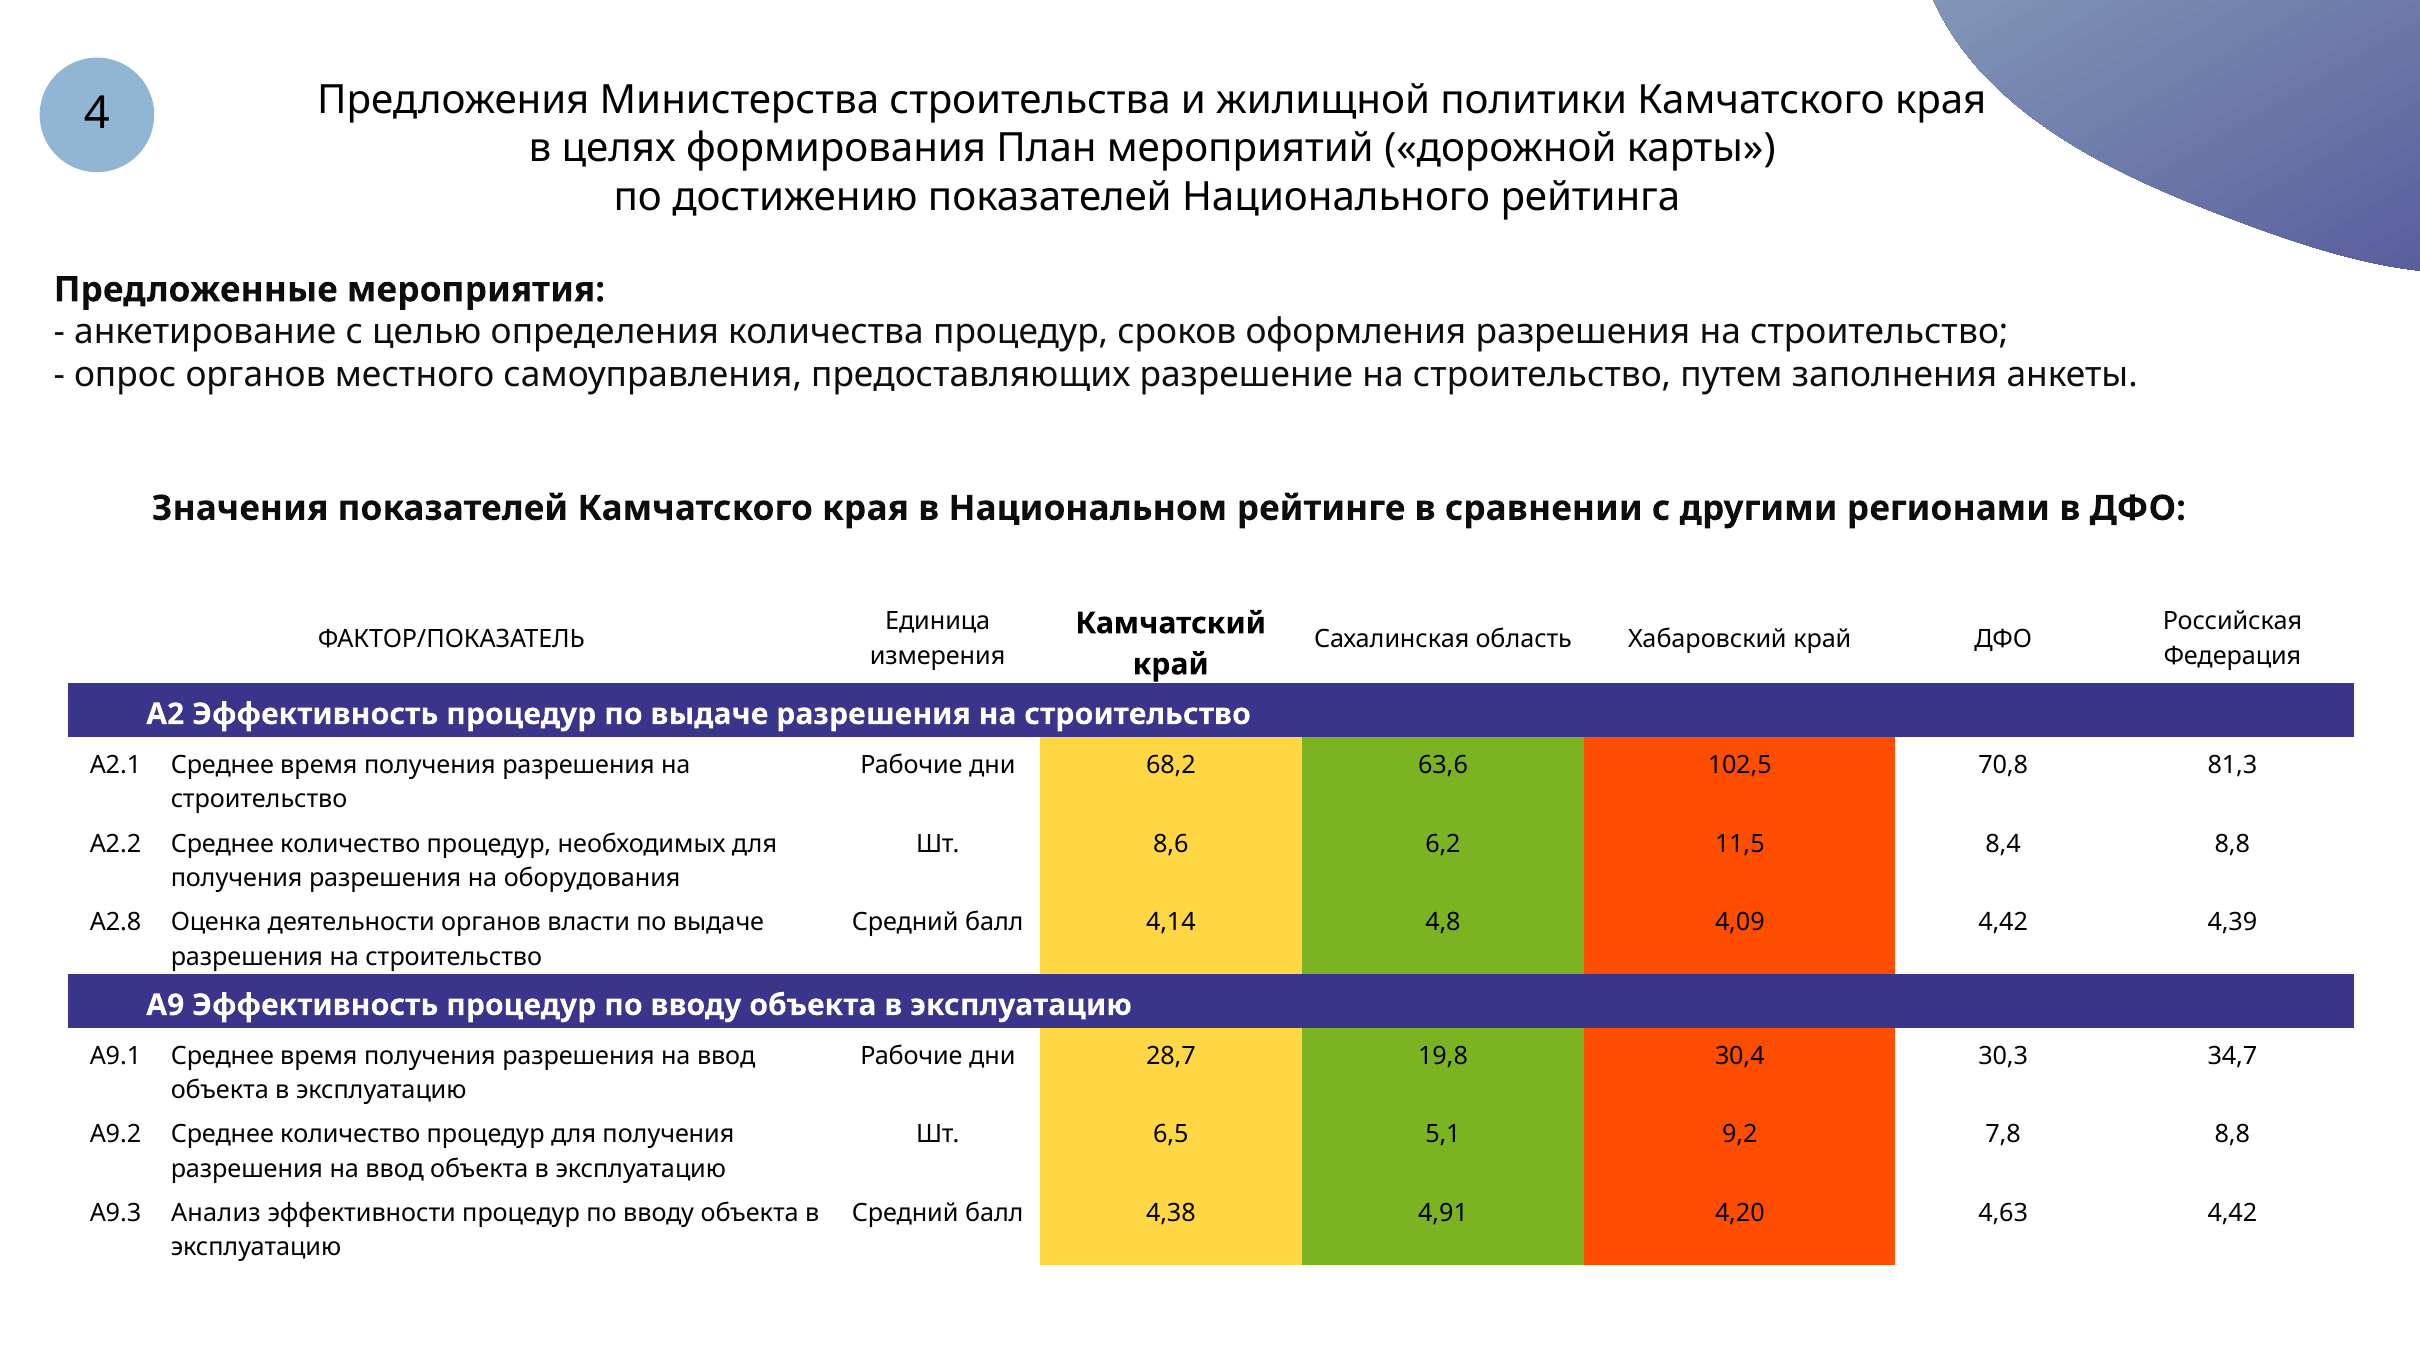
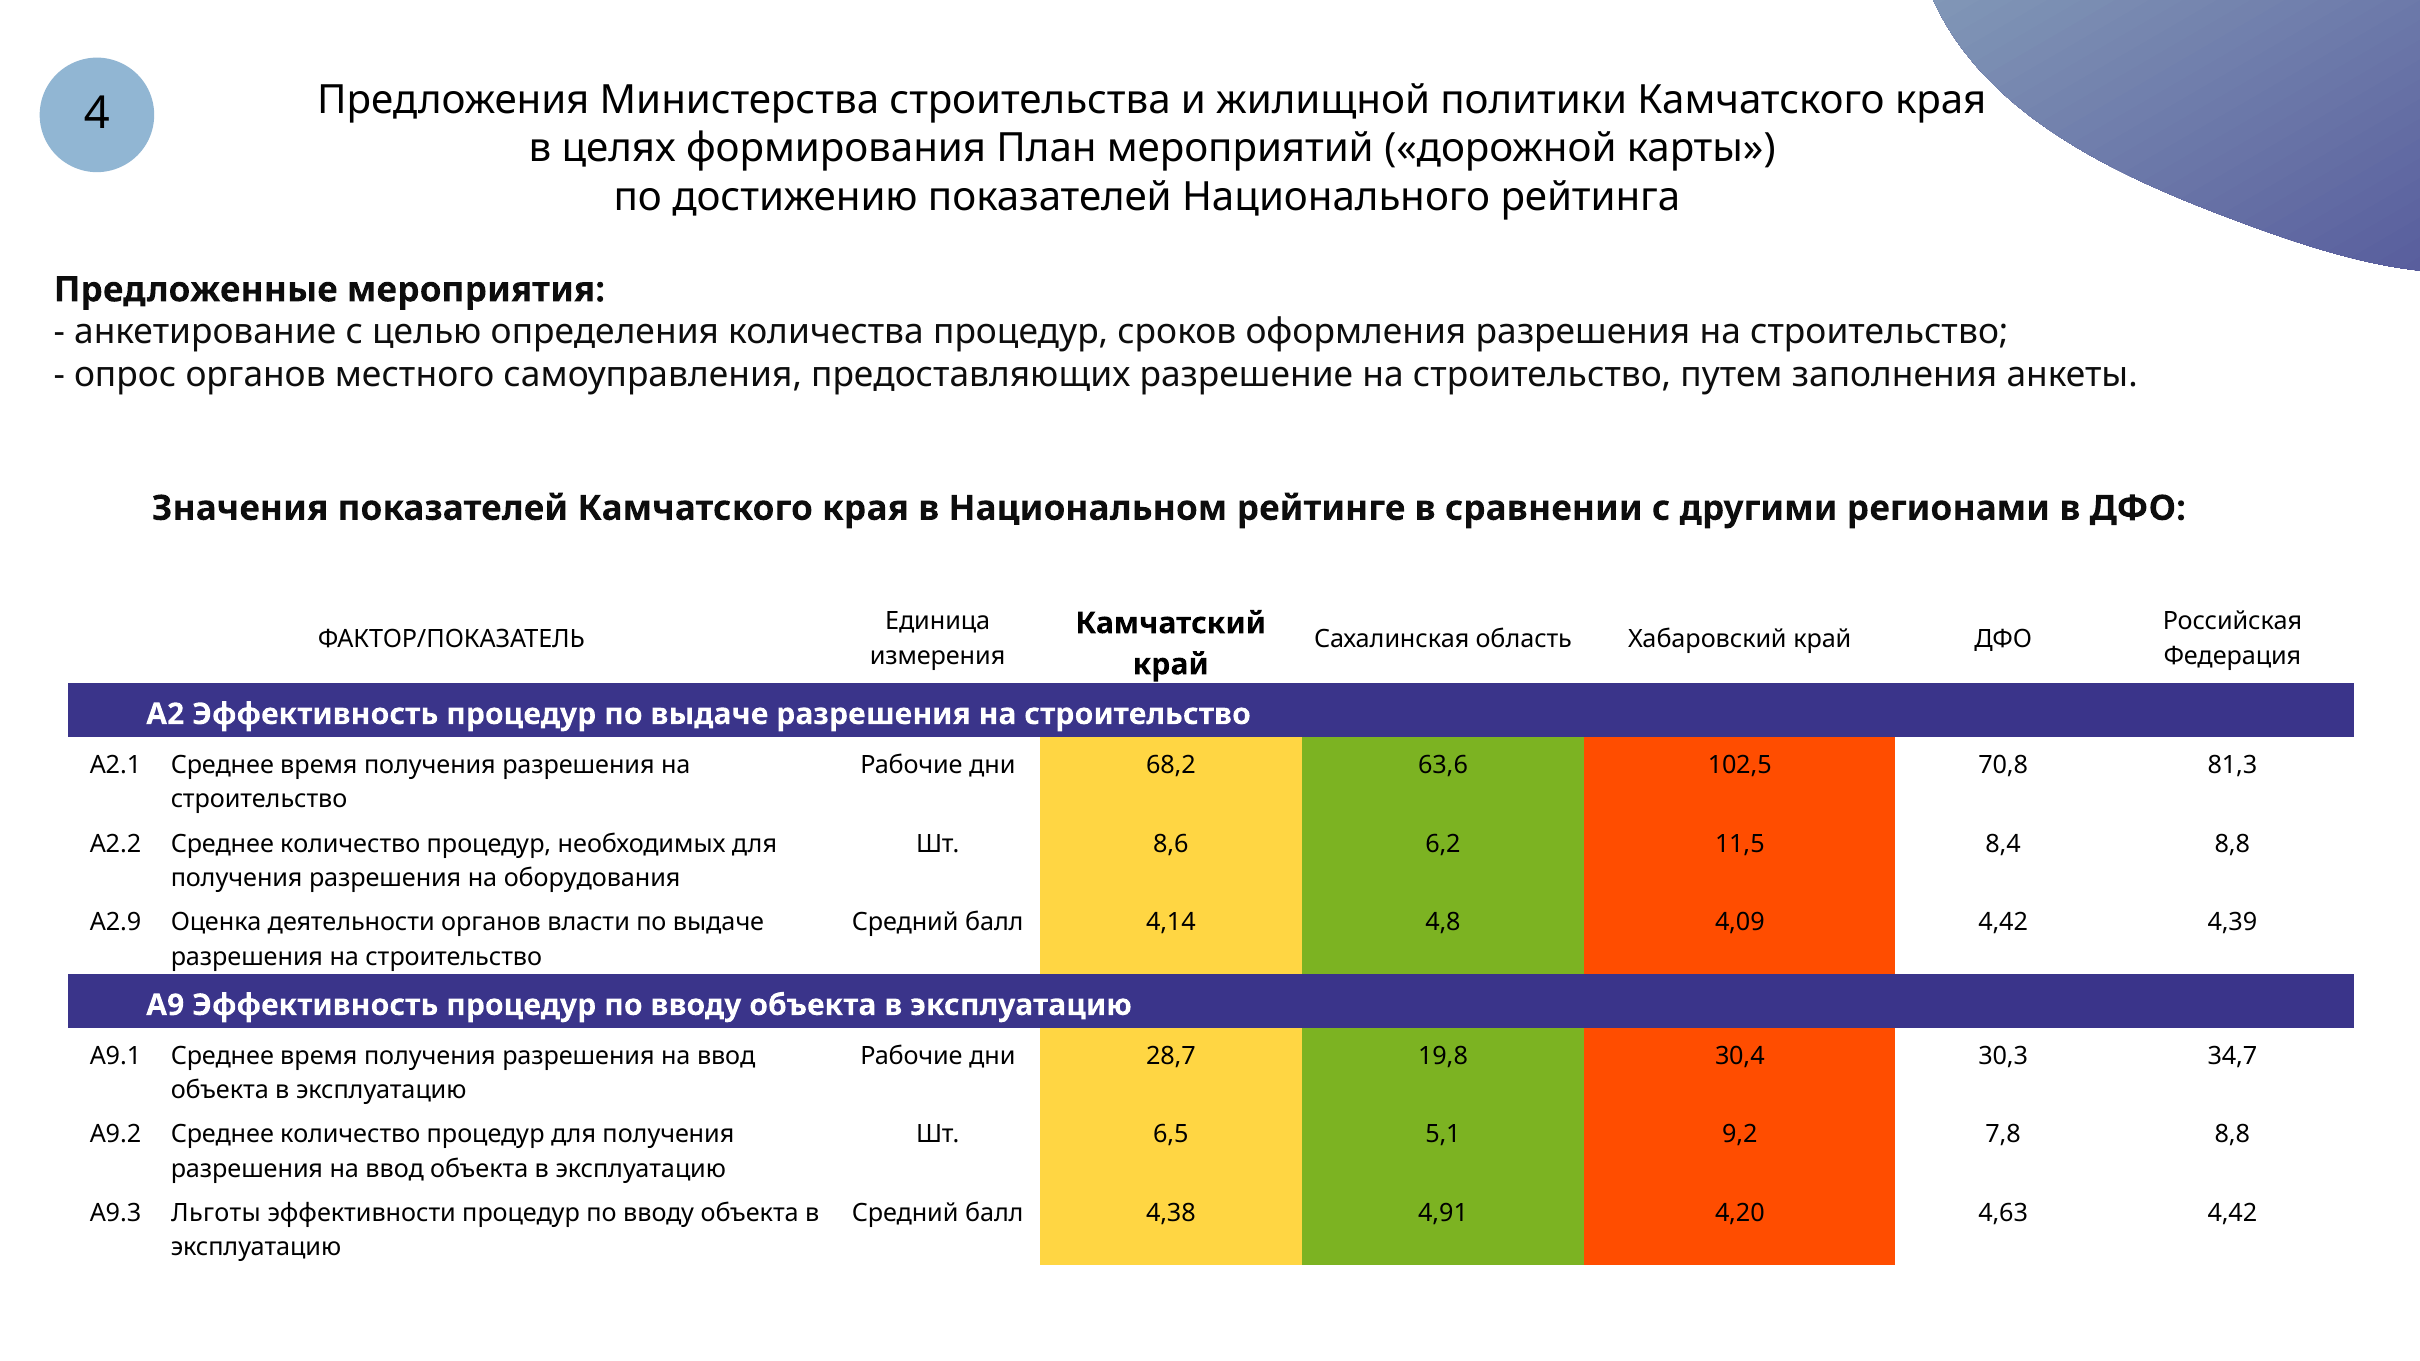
А2.8: А2.8 -> А2.9
Анализ: Анализ -> Льготы
